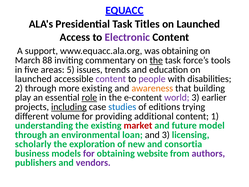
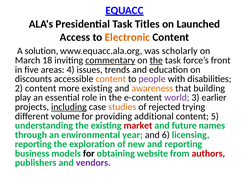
Electronic colour: purple -> orange
support: support -> solution
was obtaining: obtaining -> scholarly
88: 88 -> 18
commentary underline: none -> present
tools: tools -> front
5: 5 -> 4
launched at (33, 79): launched -> discounts
content at (111, 79) colour: purple -> orange
2 through: through -> content
role underline: present -> none
studies colour: blue -> orange
editions: editions -> rejected
1: 1 -> 5
model: model -> names
loan: loan -> year
and 3: 3 -> 6
scholarly at (33, 144): scholarly -> reporting
and consortia: consortia -> reporting
for at (89, 153) colour: purple -> black
authors colour: purple -> red
